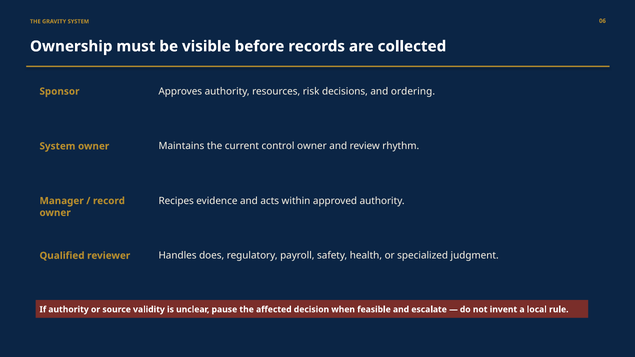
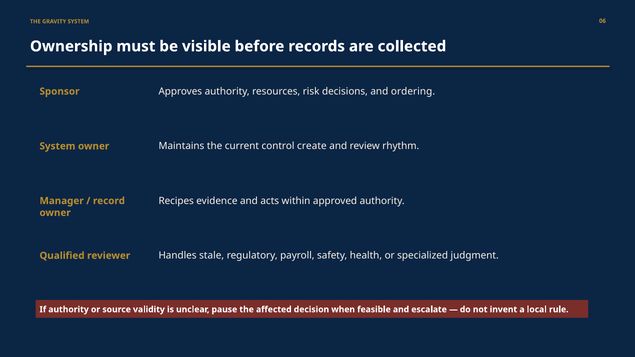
control owner: owner -> create
does: does -> stale
